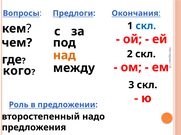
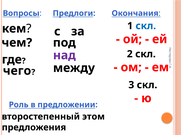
над colour: orange -> purple
кого: кого -> чего
надо: надо -> этом
